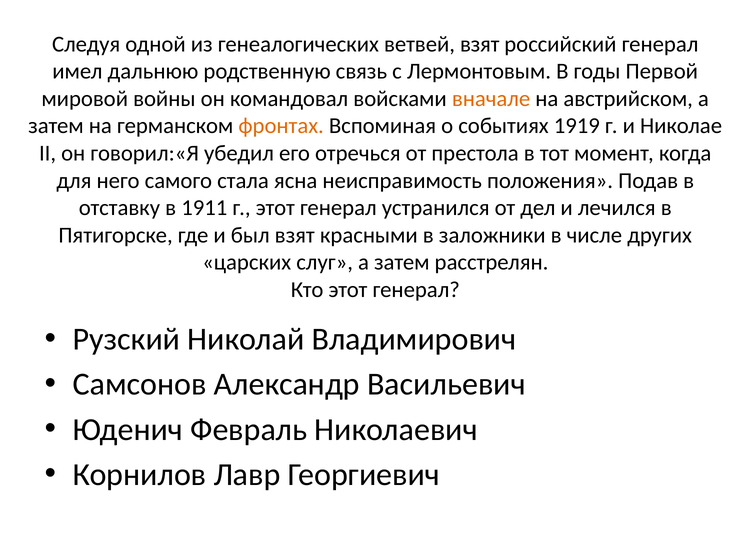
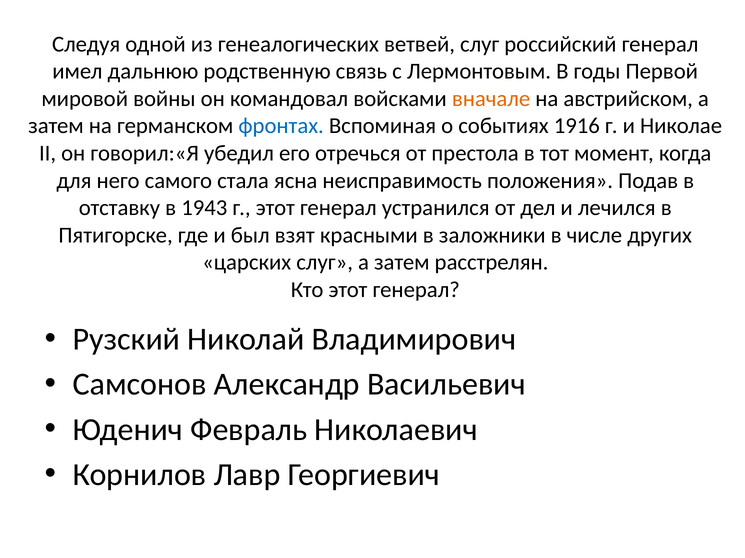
ветвей взят: взят -> слуг
фронтах colour: orange -> blue
1919: 1919 -> 1916
1911: 1911 -> 1943
